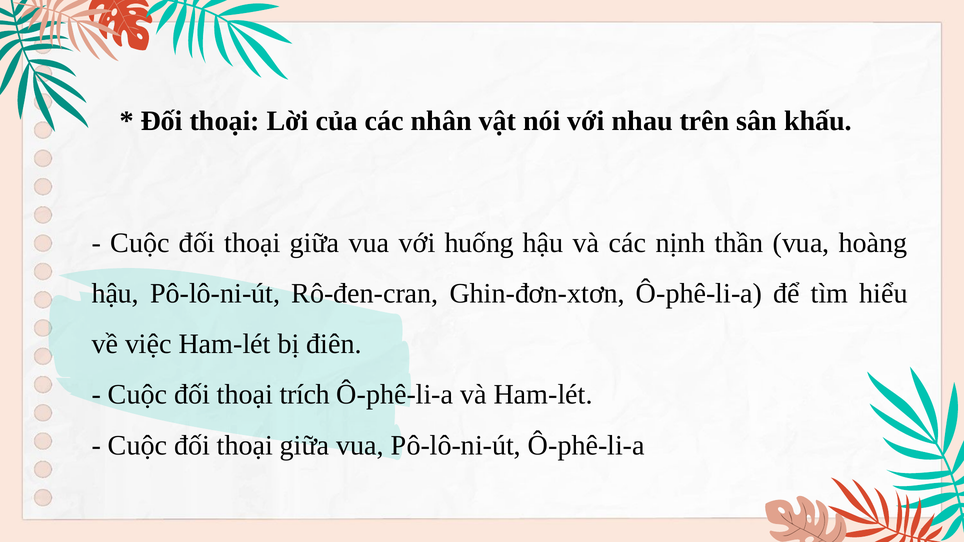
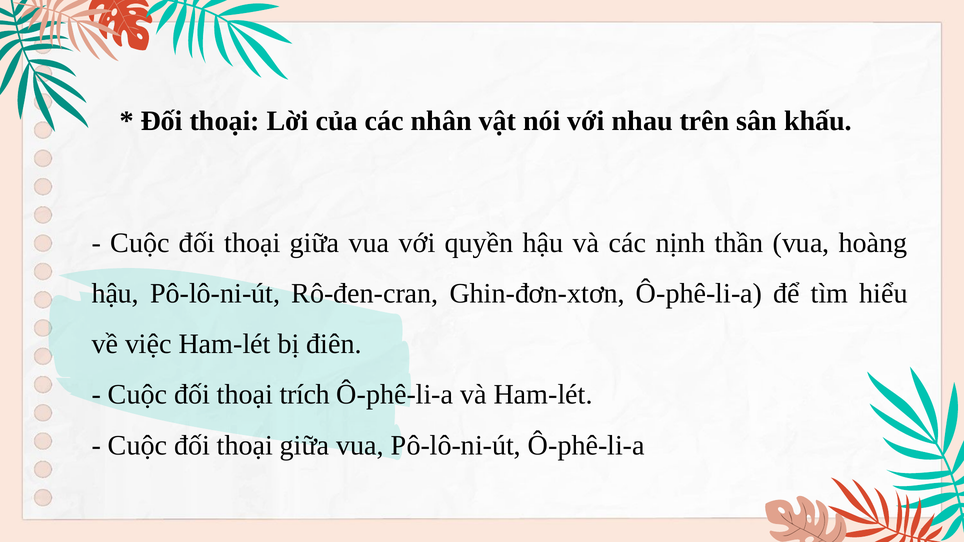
huống: huống -> quyền
